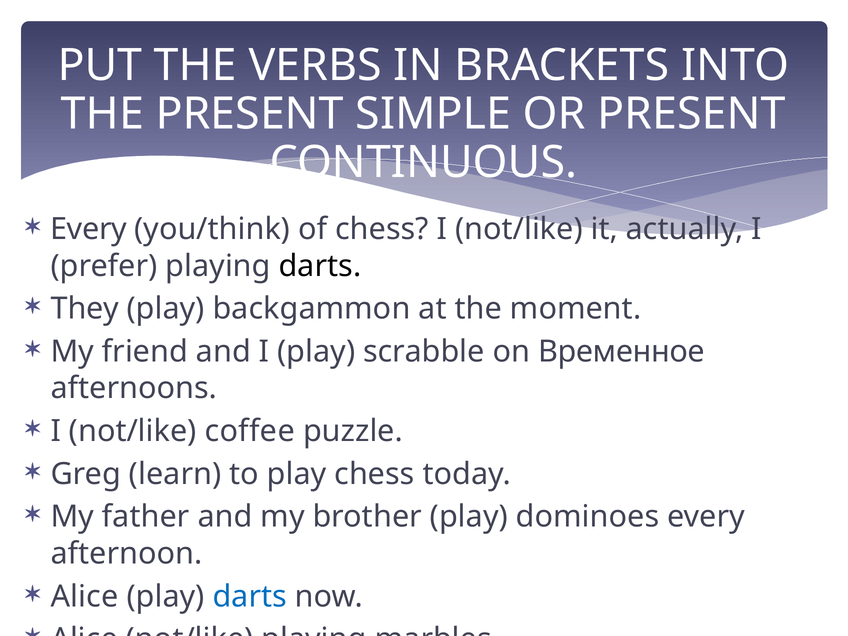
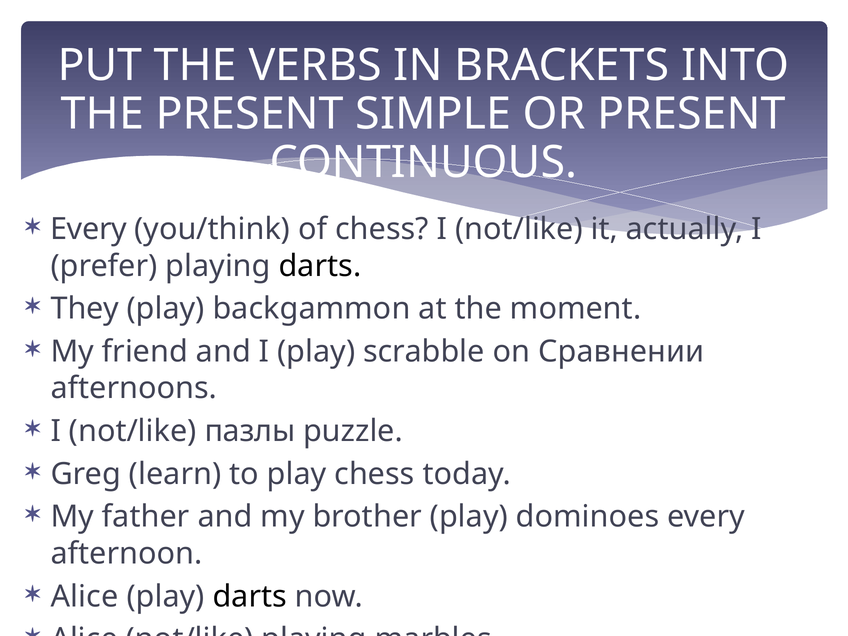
Временное: Временное -> Сравнении
coffee: coffee -> пазлы
darts at (250, 596) colour: blue -> black
